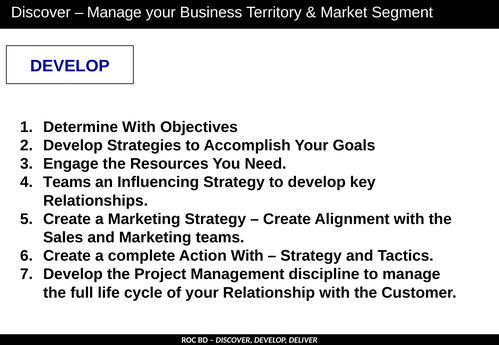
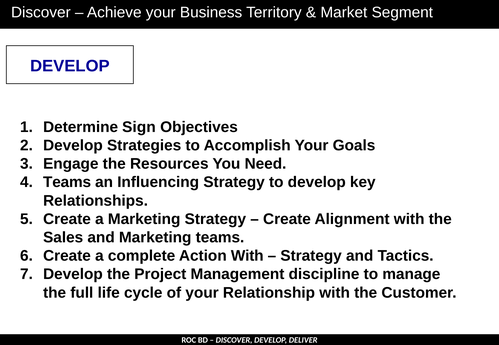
Manage at (114, 13): Manage -> Achieve
Determine With: With -> Sign
